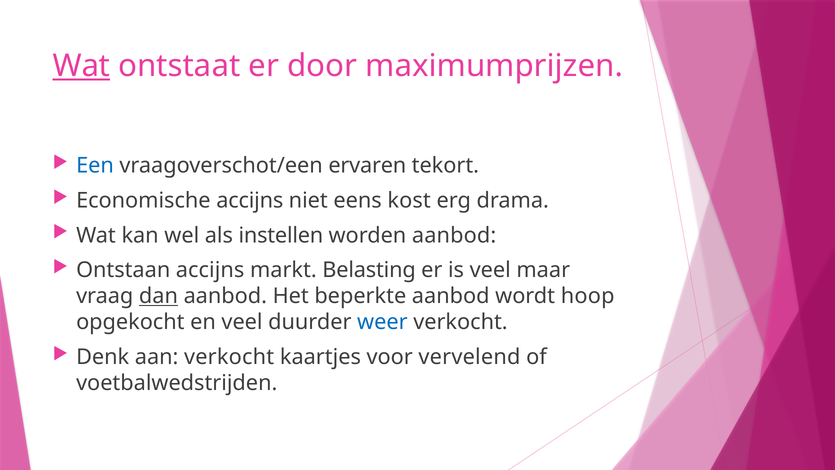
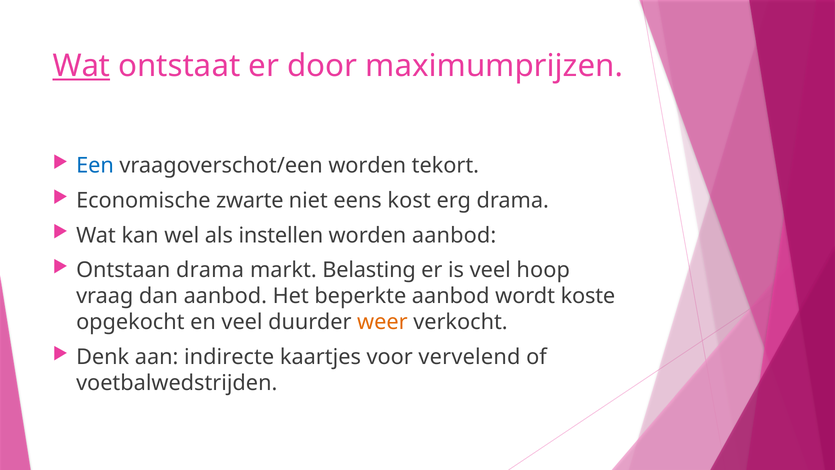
vraagoverschot/een ervaren: ervaren -> worden
Economische accijns: accijns -> zwarte
Ontstaan accijns: accijns -> drama
maar: maar -> hoop
dan underline: present -> none
hoop: hoop -> koste
weer colour: blue -> orange
aan verkocht: verkocht -> indirecte
